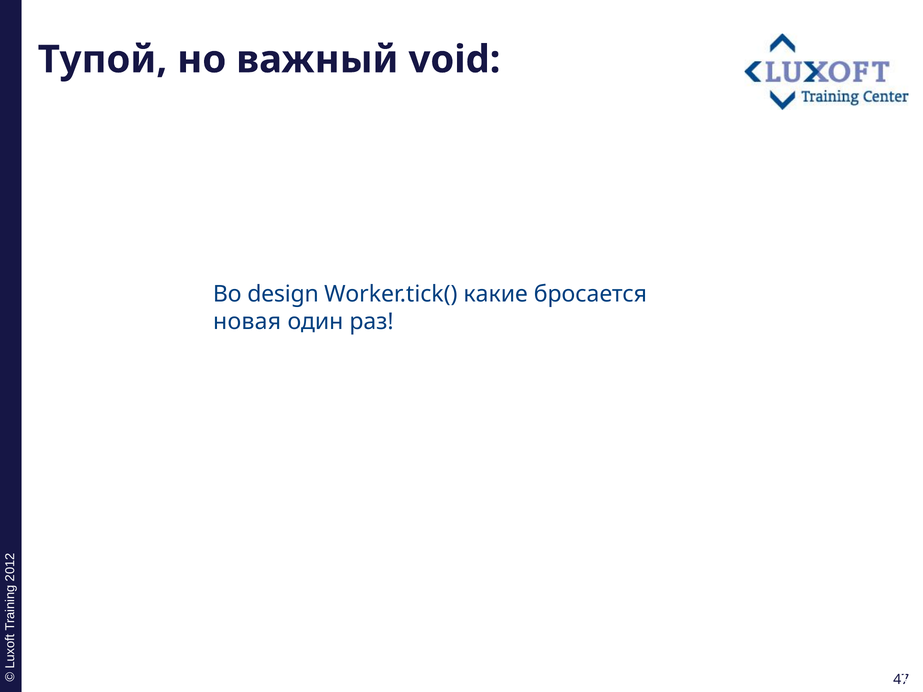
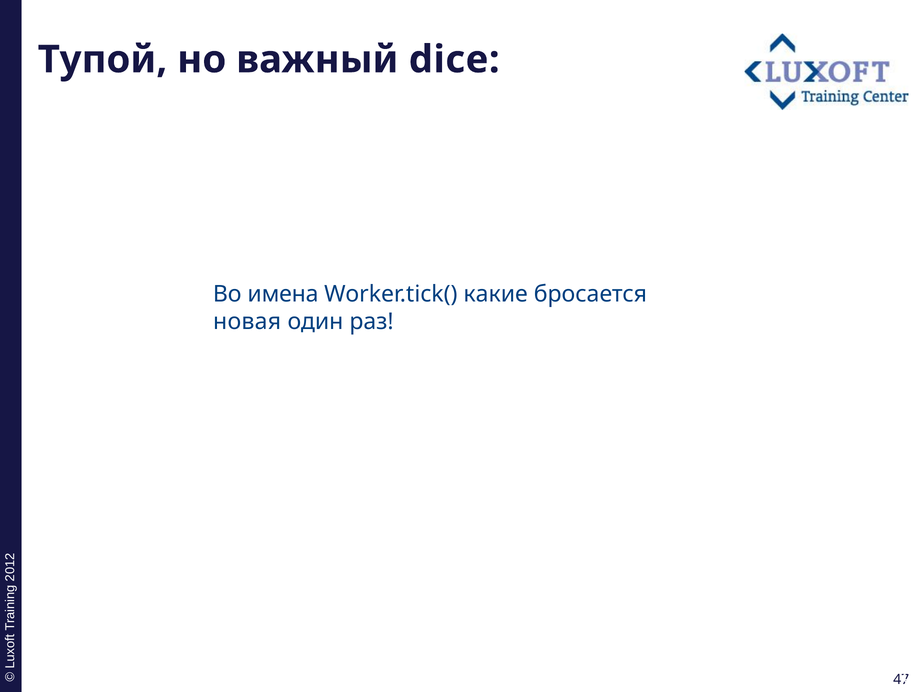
void: void -> dice
design: design -> имена
